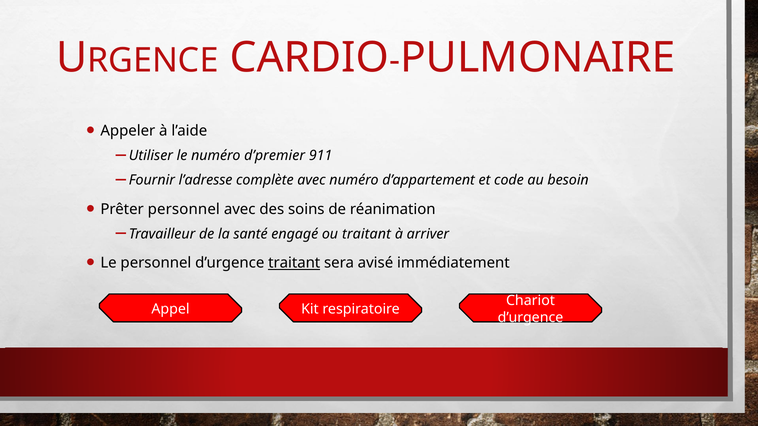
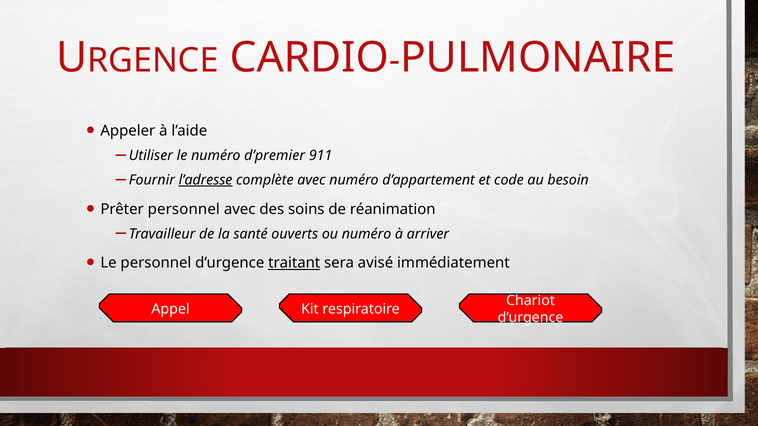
l’adresse underline: none -> present
engagé: engagé -> ouverts
ou traitant: traitant -> numéro
